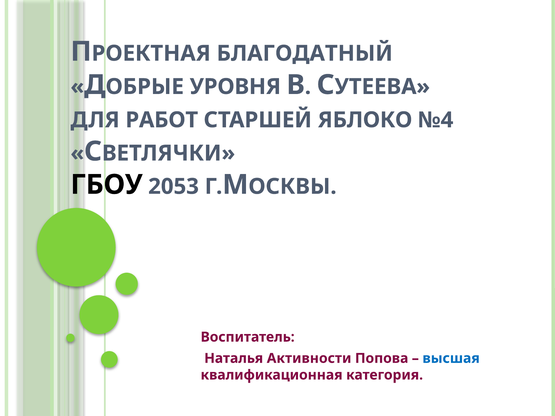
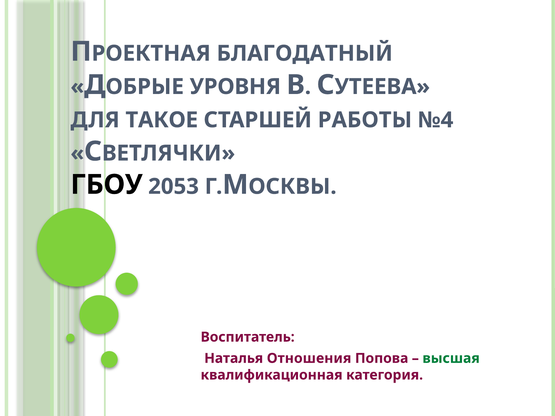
РАБОТ: РАБОТ -> ТАКОЕ
ЯБЛОКО: ЯБЛОКО -> РАБОТЫ
Активности: Активности -> Отношения
высшая colour: blue -> green
